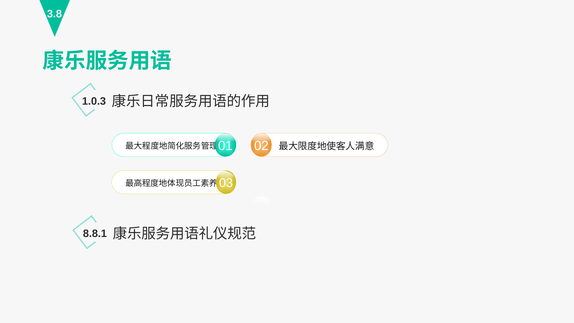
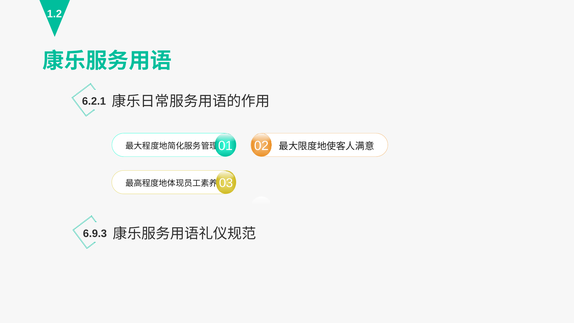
3.8: 3.8 -> 1.2
1.0.3: 1.0.3 -> 6.2.1
8.8.1: 8.8.1 -> 6.9.3
